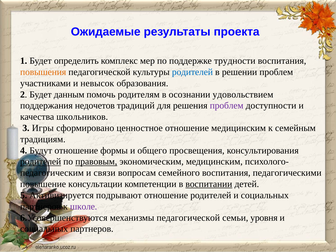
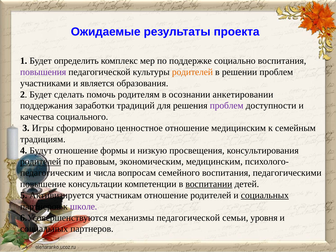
трудности: трудности -> социально
повышения colour: orange -> purple
родителей at (192, 72) colour: blue -> orange
невысок: невысок -> является
данным: данным -> сделать
удовольствием: удовольствием -> анкетировании
недочетов: недочетов -> заработки
школьников: школьников -> социального
общего: общего -> низкую
правовым underline: present -> none
связи: связи -> числа
подрывают: подрывают -> участникам
социальных at (265, 195) underline: none -> present
